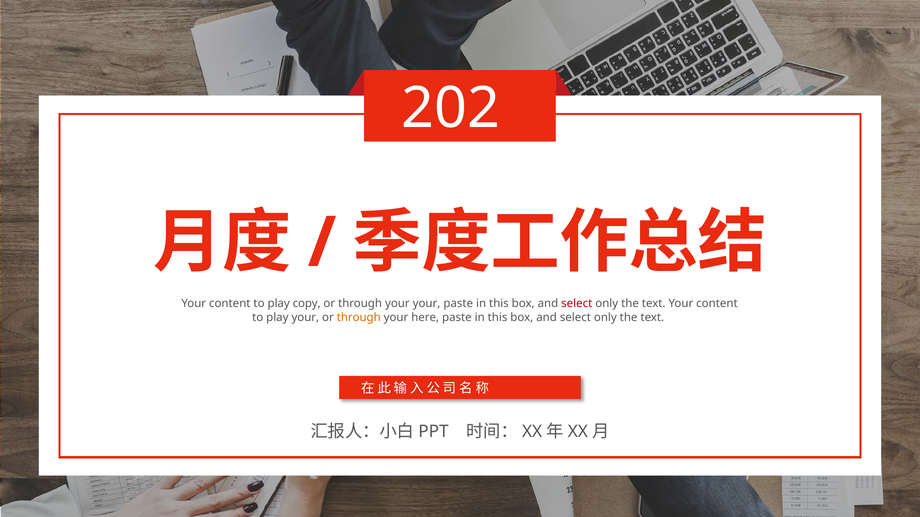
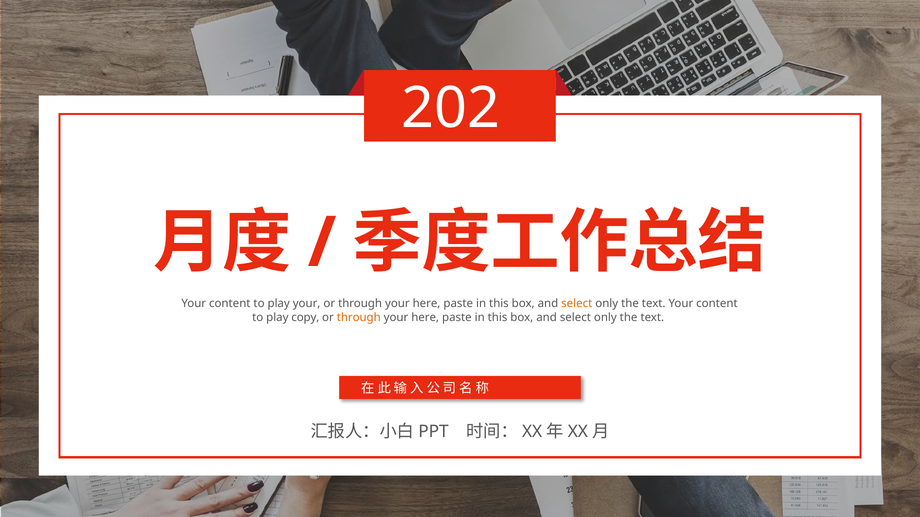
play copy: copy -> your
your at (427, 304): your -> here
select at (577, 304) colour: red -> orange
play your: your -> copy
